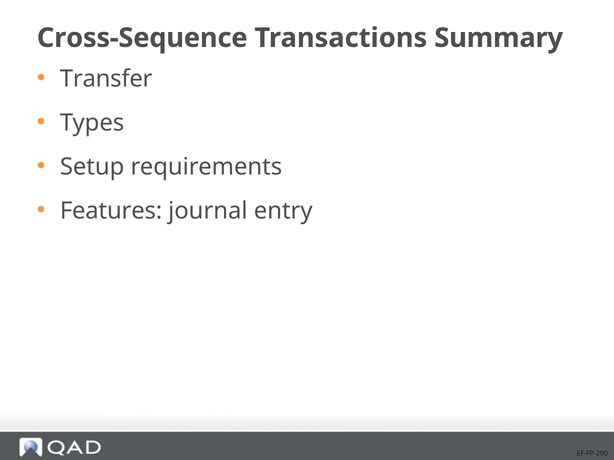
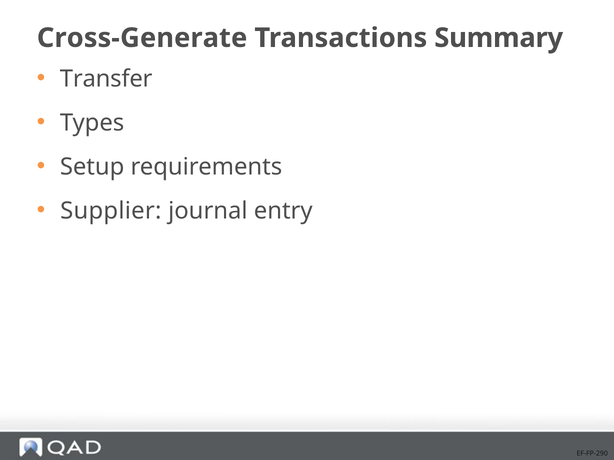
Cross-Sequence: Cross-Sequence -> Cross-Generate
Features: Features -> Supplier
